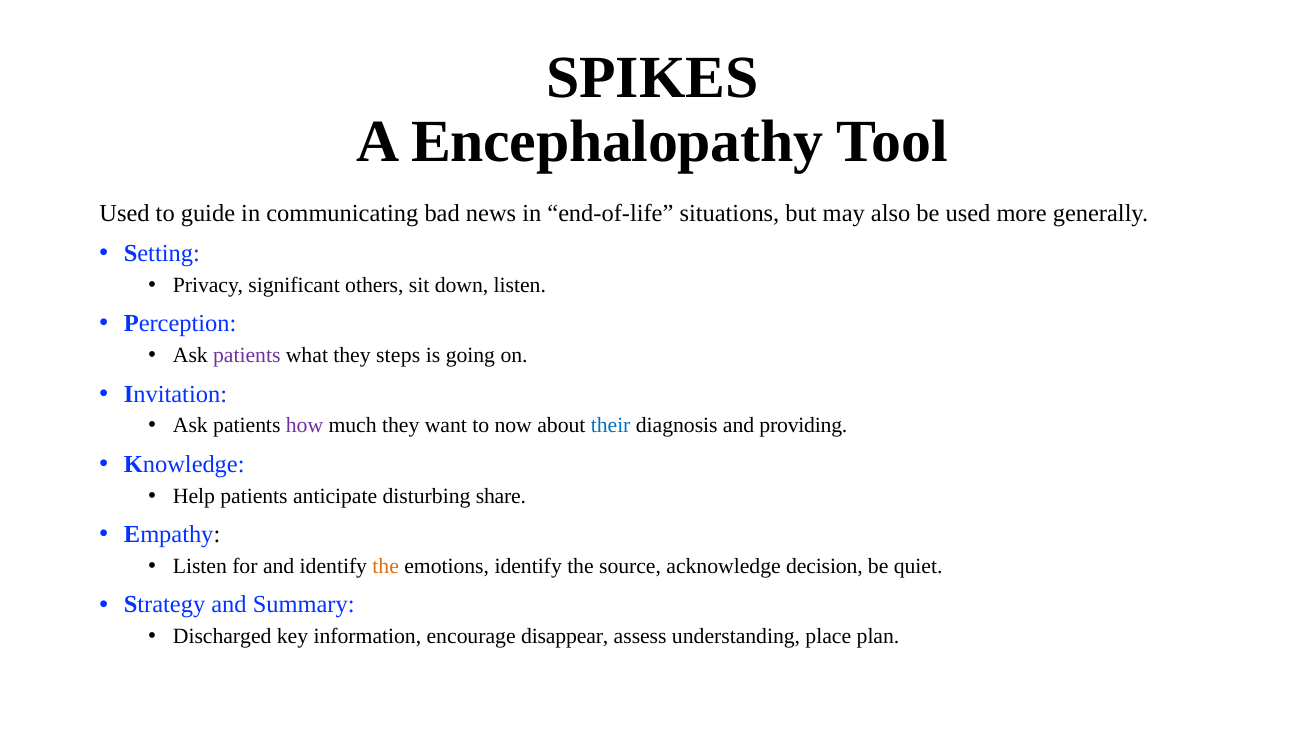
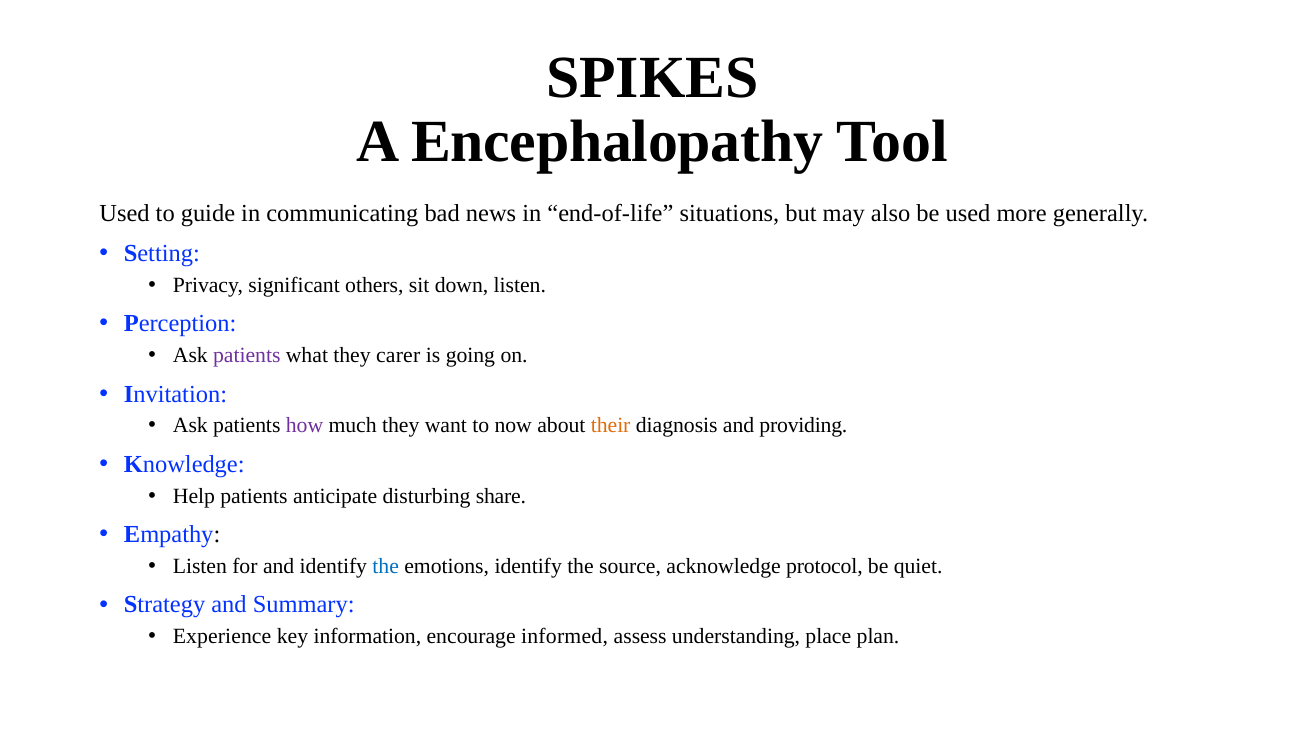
steps: steps -> carer
their colour: blue -> orange
the at (386, 566) colour: orange -> blue
decision: decision -> protocol
Discharged: Discharged -> Experience
disappear: disappear -> informed
